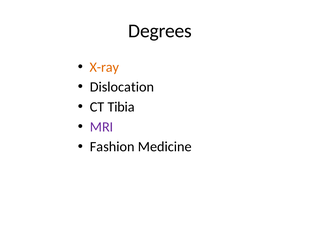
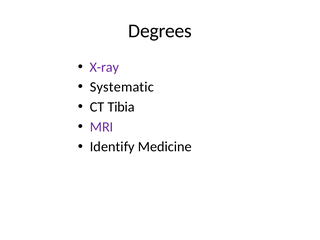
X-ray colour: orange -> purple
Dislocation: Dislocation -> Systematic
Fashion: Fashion -> Identify
